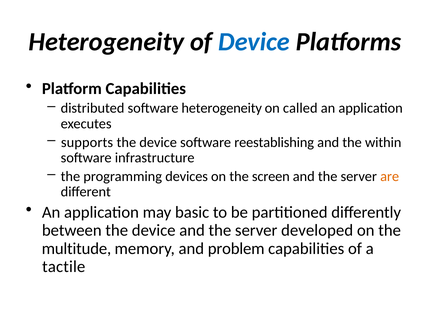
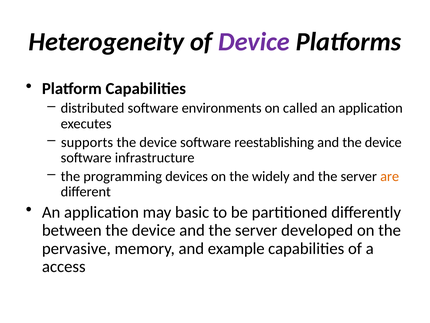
Device at (254, 42) colour: blue -> purple
software heterogeneity: heterogeneity -> environments
and the within: within -> device
screen: screen -> widely
multitude: multitude -> pervasive
problem: problem -> example
tactile: tactile -> access
